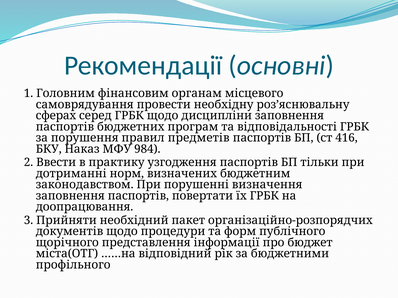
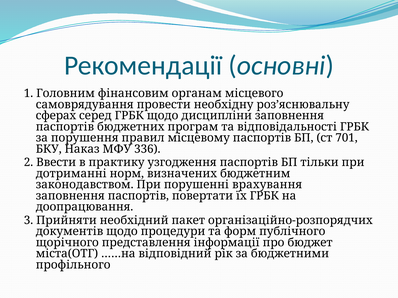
предметів: предметів -> місцевому
416: 416 -> 701
984: 984 -> 336
визначення: визначення -> врахування
